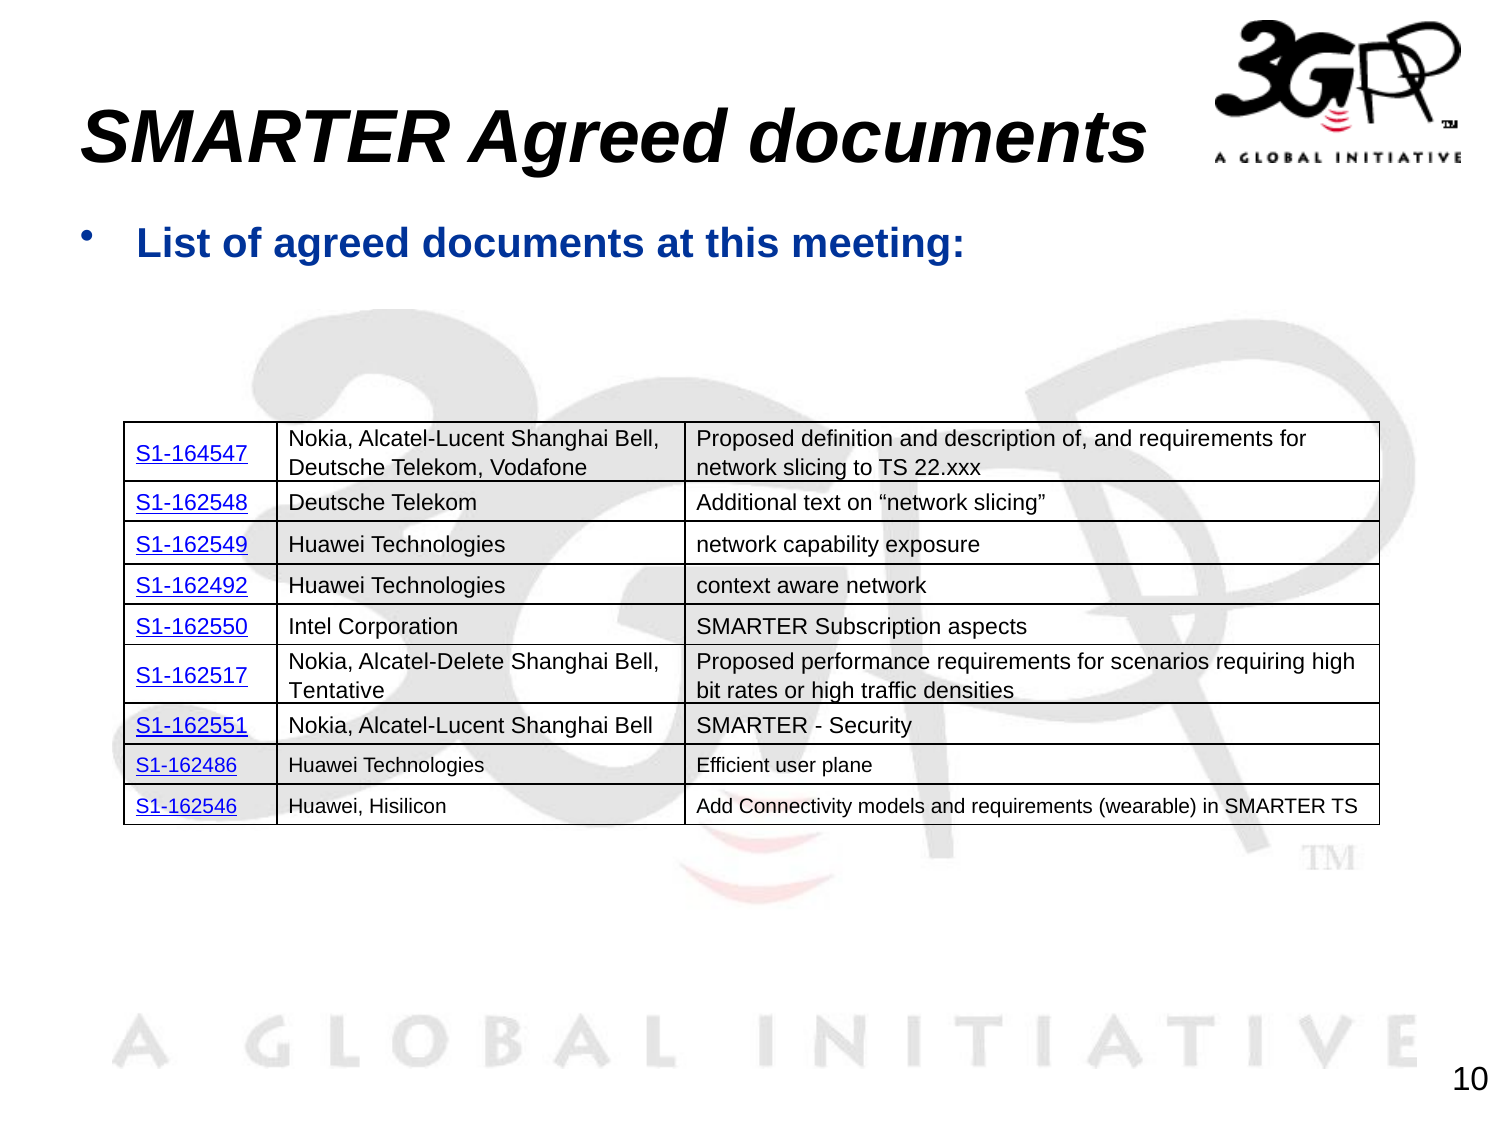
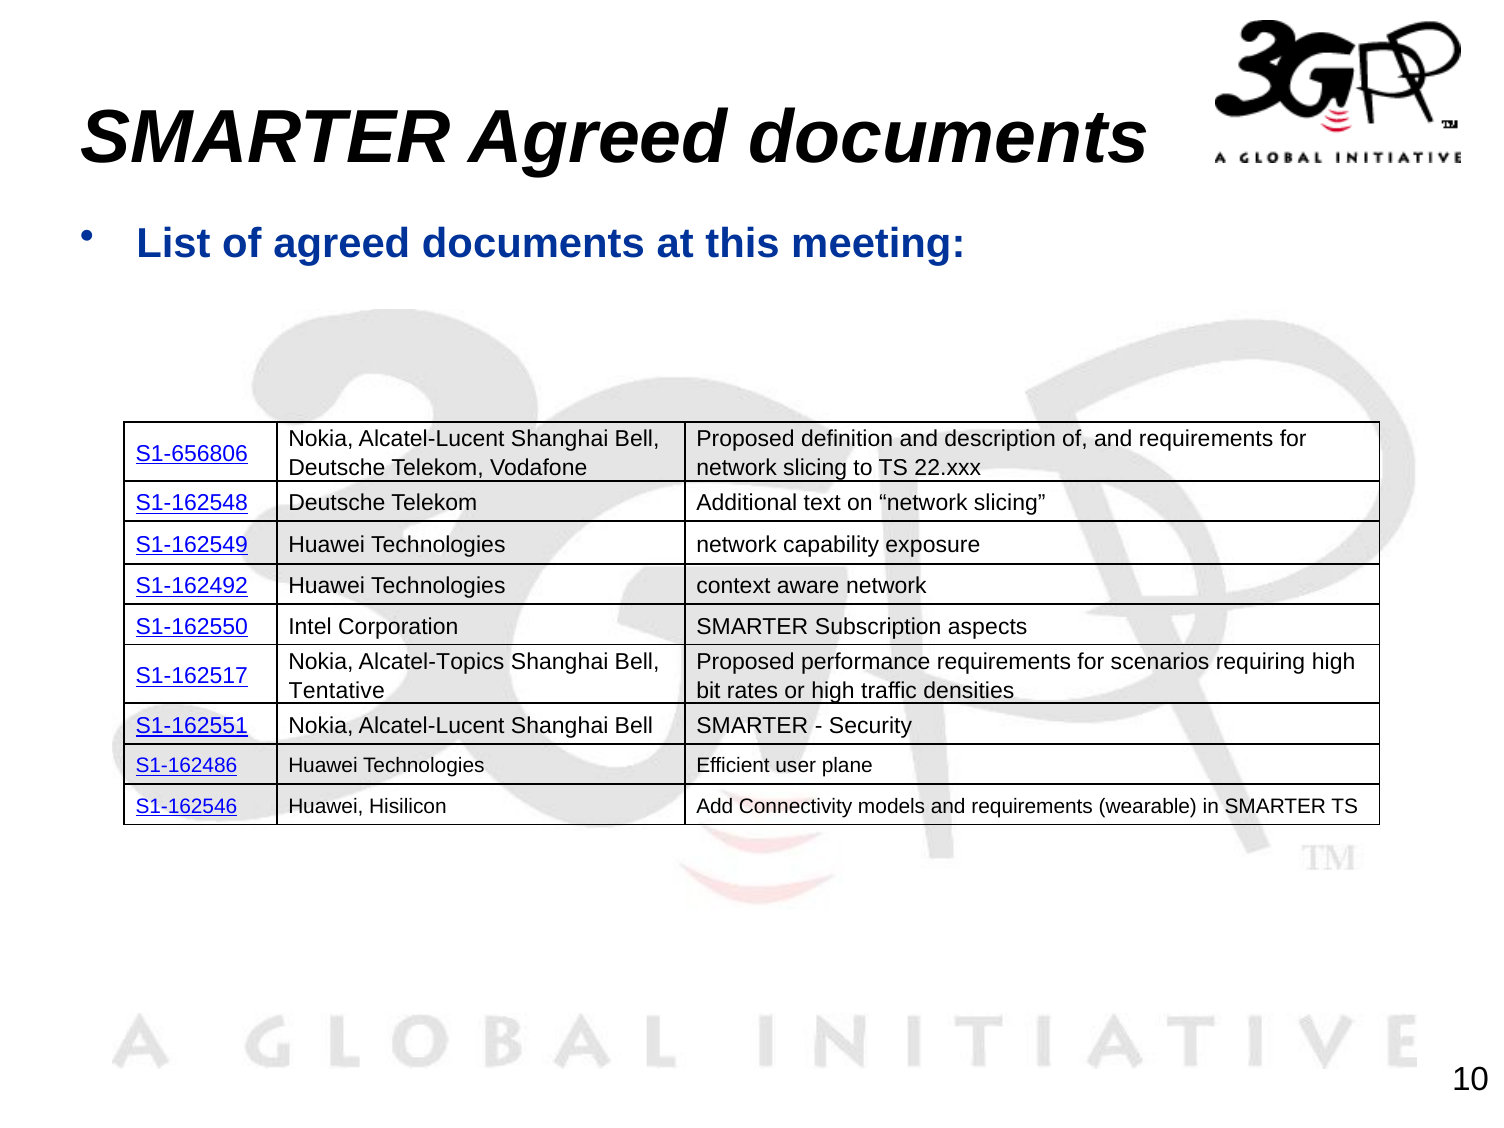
S1-164547: S1-164547 -> S1-656806
Alcatel-Delete: Alcatel-Delete -> Alcatel-Topics
